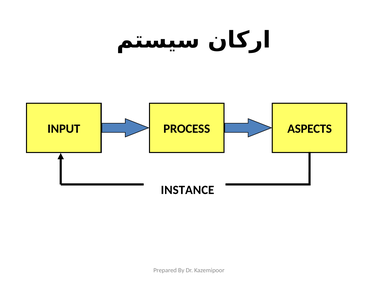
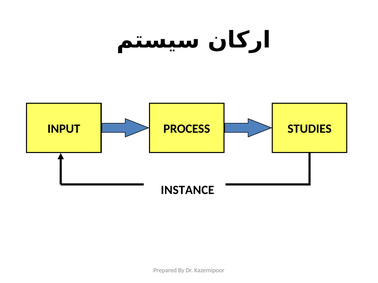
ASPECTS: ASPECTS -> STUDIES
